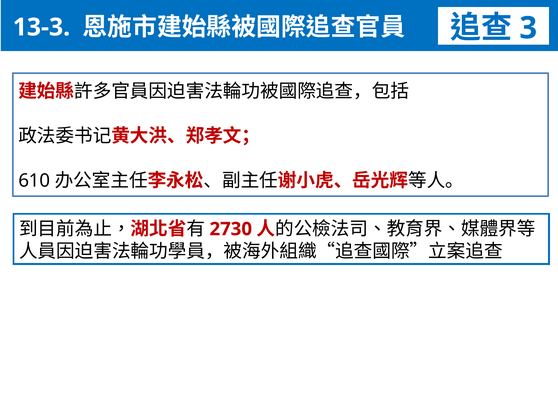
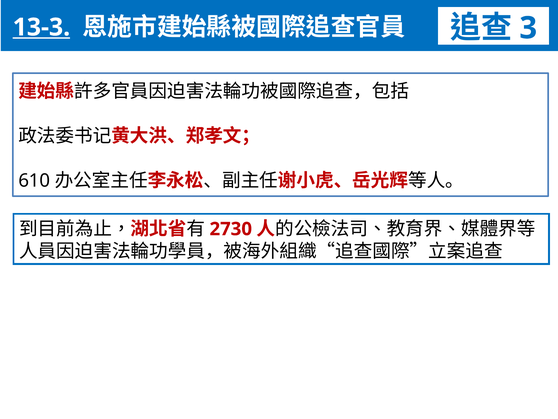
13-3 underline: none -> present
